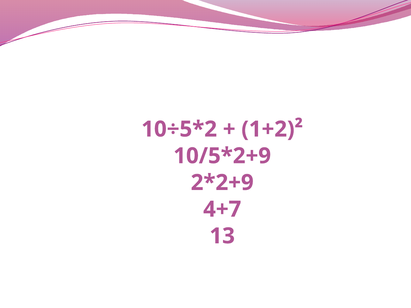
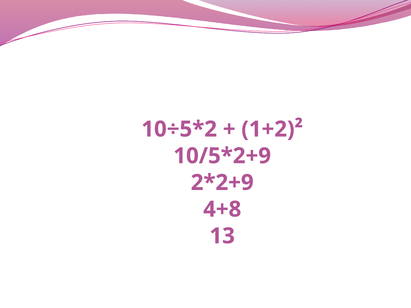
4+7: 4+7 -> 4+8
